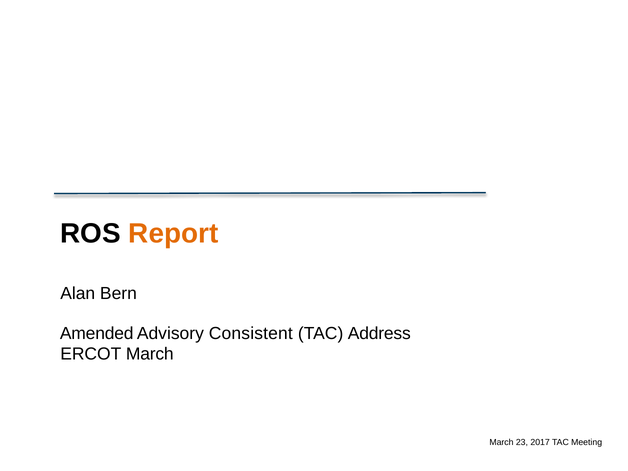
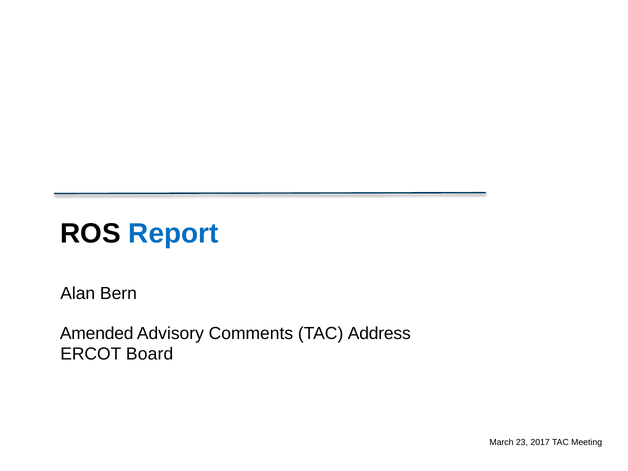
Report colour: orange -> blue
Consistent: Consistent -> Comments
ERCOT March: March -> Board
